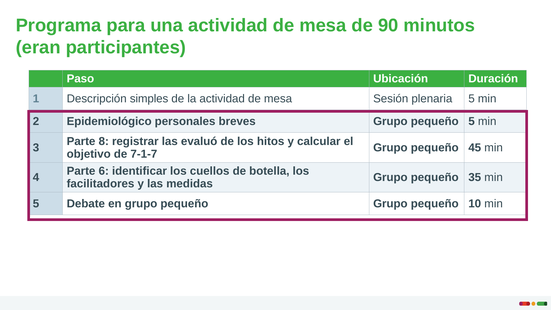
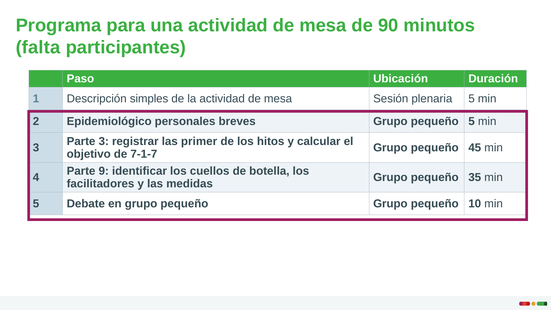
eran: eran -> falta
Parte 8: 8 -> 3
evaluó: evaluó -> primer
6: 6 -> 9
